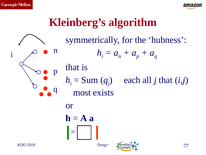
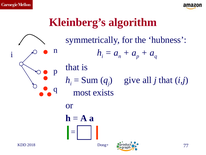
each: each -> give
